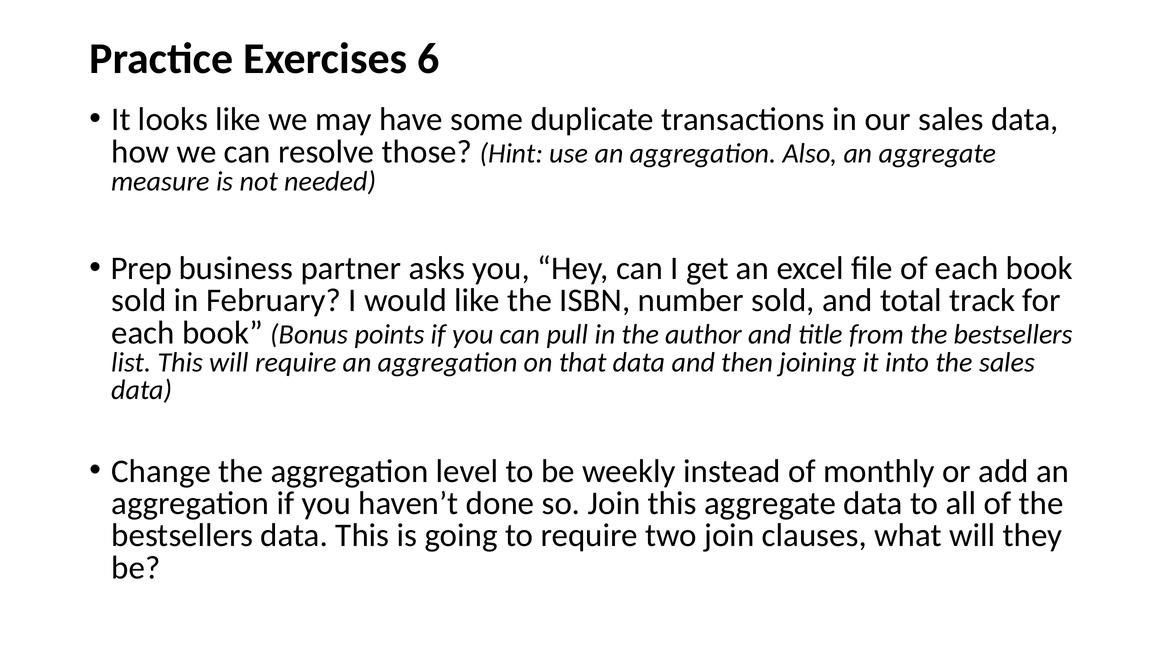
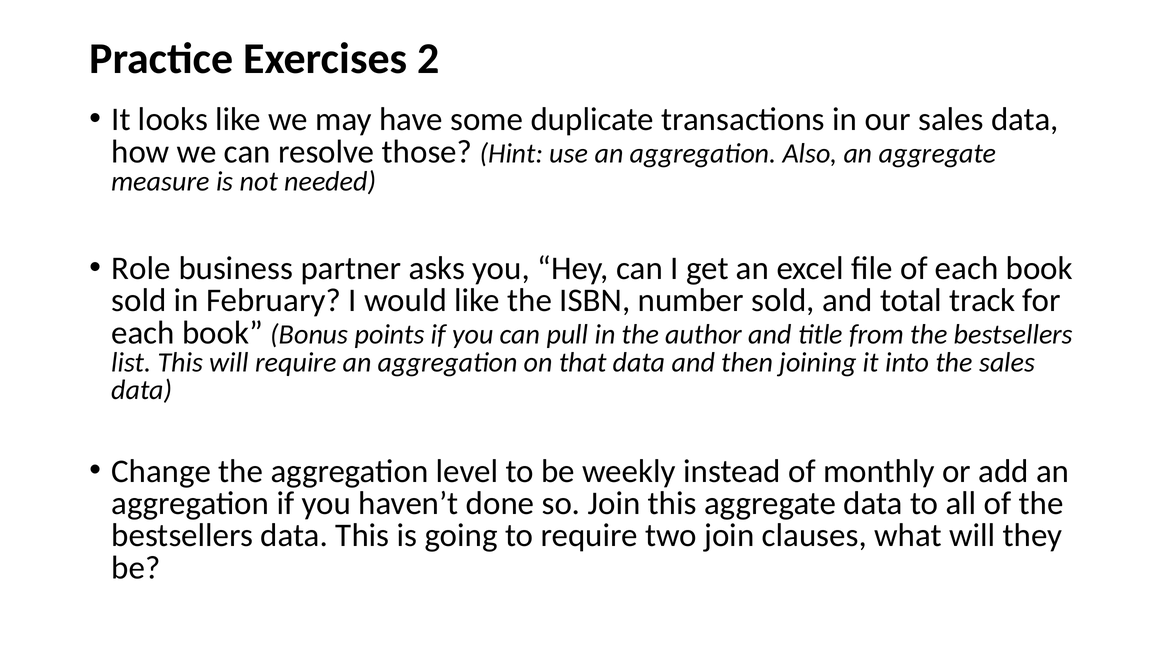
6: 6 -> 2
Prep: Prep -> Role
